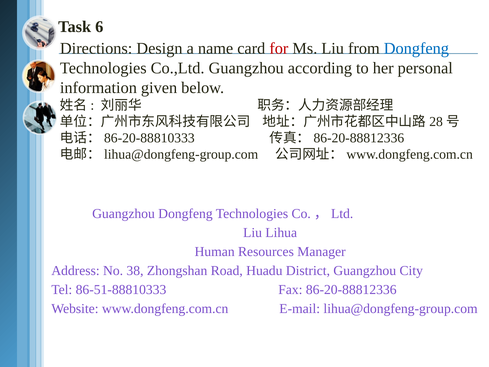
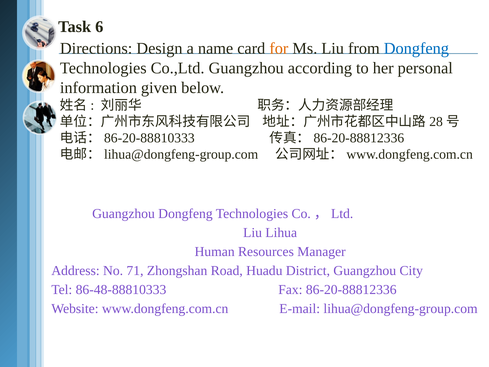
for colour: red -> orange
38: 38 -> 71
86-51-88810333: 86-51-88810333 -> 86-48-88810333
